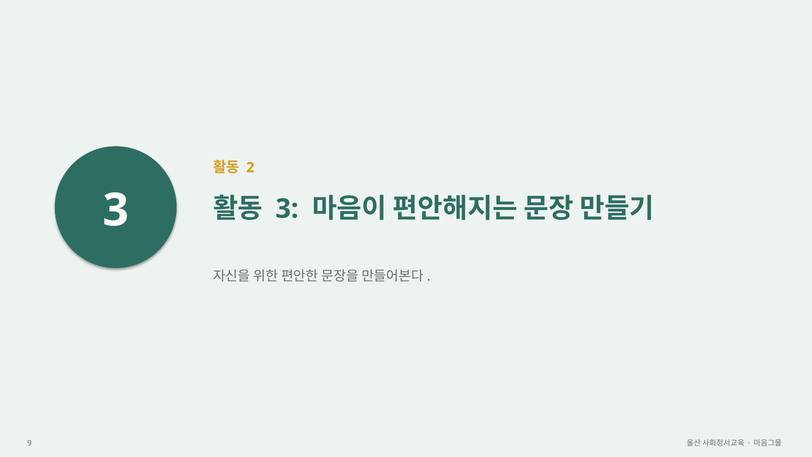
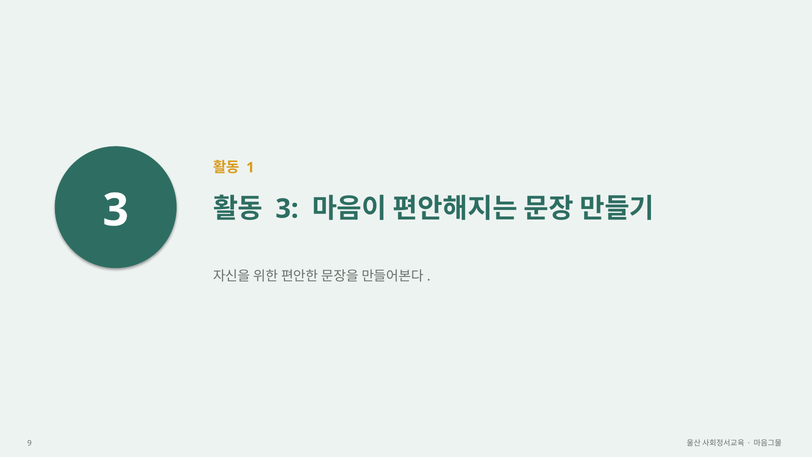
2: 2 -> 1
